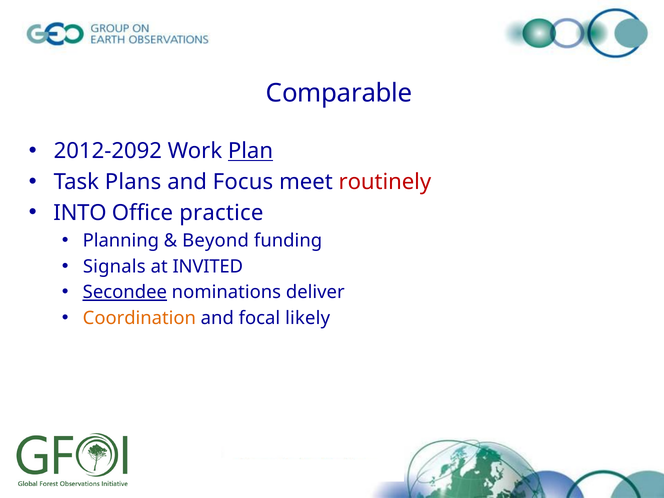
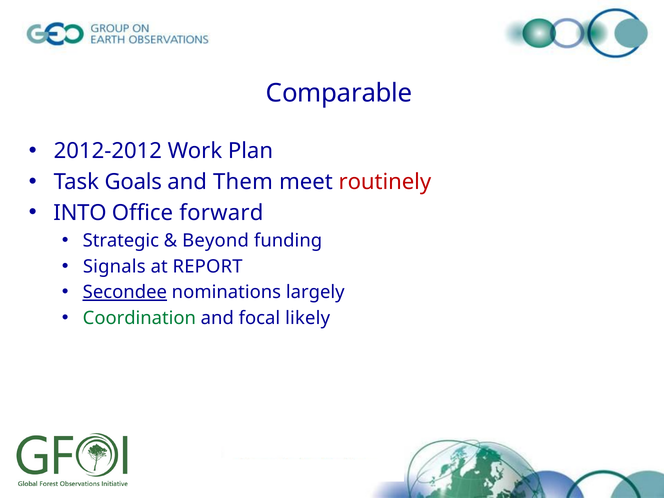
2012-2092: 2012-2092 -> 2012-2012
Plan underline: present -> none
Plans: Plans -> Goals
Focus: Focus -> Them
practice: practice -> forward
Planning: Planning -> Strategic
INVITED: INVITED -> REPORT
deliver: deliver -> largely
Coordination colour: orange -> green
